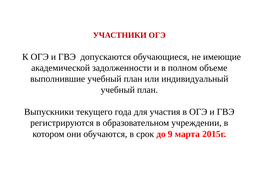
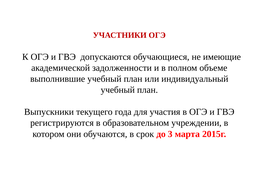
9: 9 -> 3
